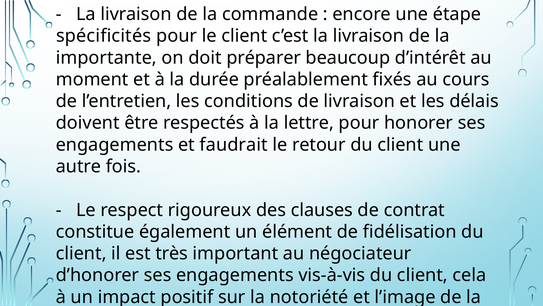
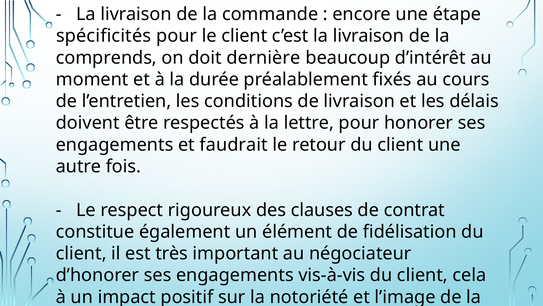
importante: importante -> comprends
préparer: préparer -> dernière
